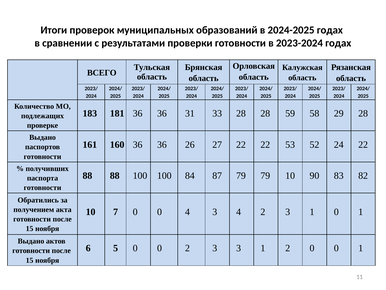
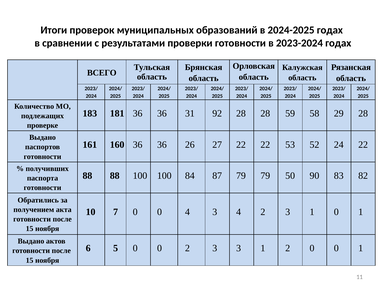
33: 33 -> 92
79 10: 10 -> 50
